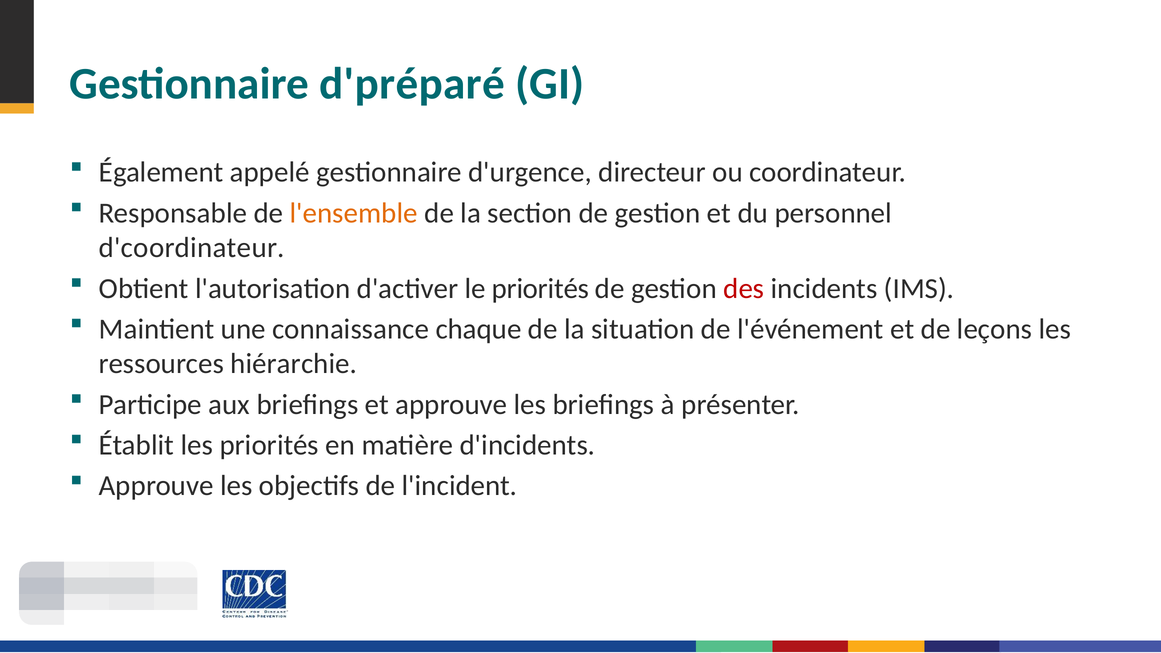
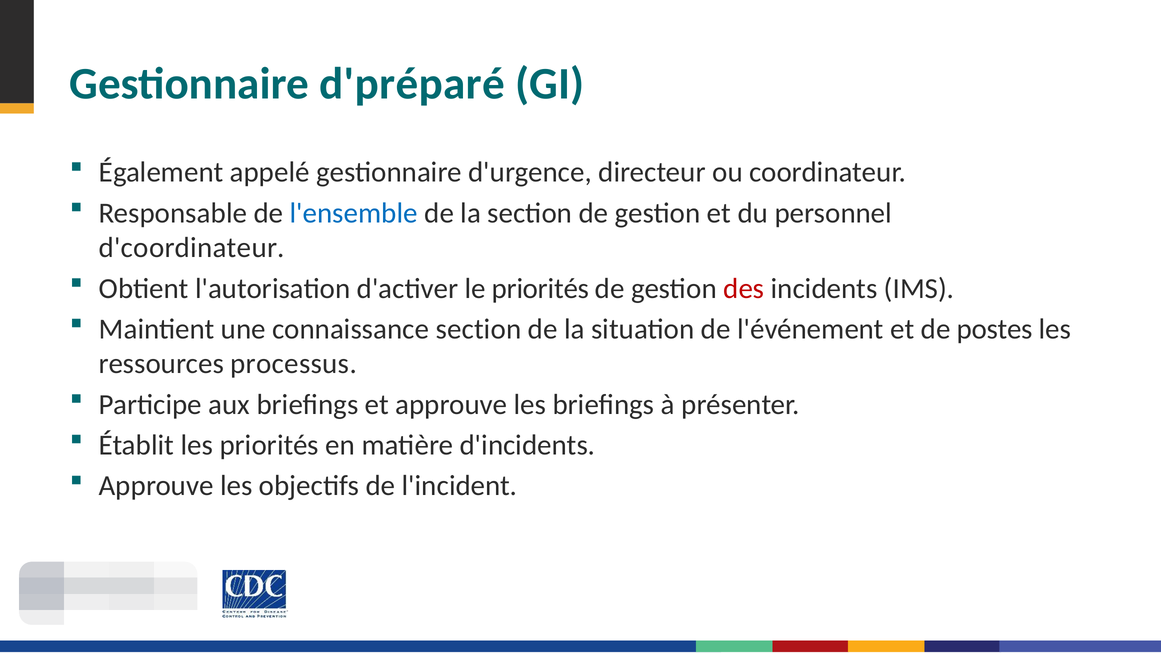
l'ensemble colour: orange -> blue
connaissance chaque: chaque -> section
leçons: leçons -> postes
hiérarchie: hiérarchie -> processus
